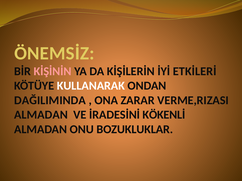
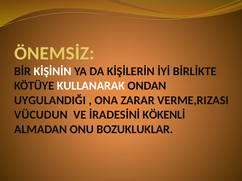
KİŞİNİN colour: pink -> white
ETKİLERİ: ETKİLERİ -> BİRLİKTE
DAĞILIMINDA: DAĞILIMINDA -> UYGULANDIĞI
ALMADAN at (41, 115): ALMADAN -> VÜCUDUN
